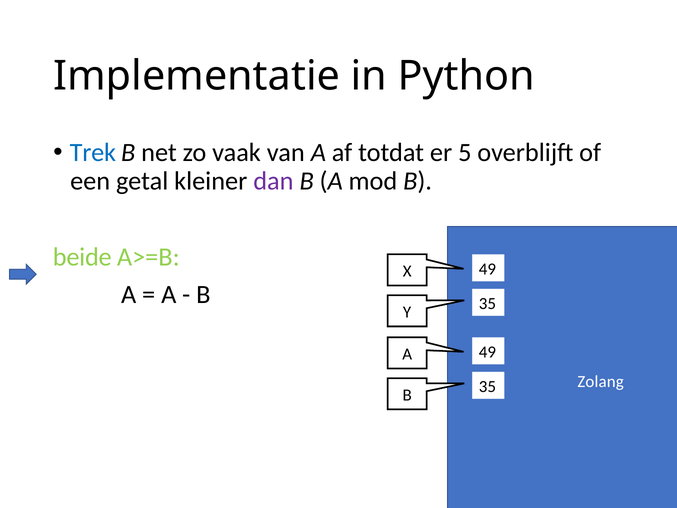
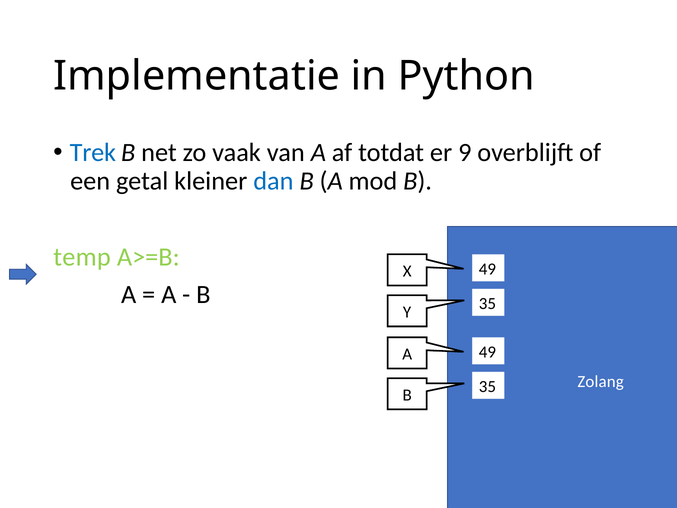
5: 5 -> 9
dan colour: purple -> blue
beide: beide -> temp
